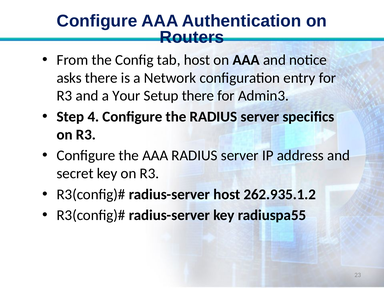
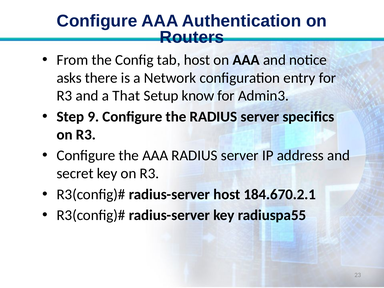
Your: Your -> That
Setup there: there -> know
4: 4 -> 9
262.935.1.2: 262.935.1.2 -> 184.670.2.1
